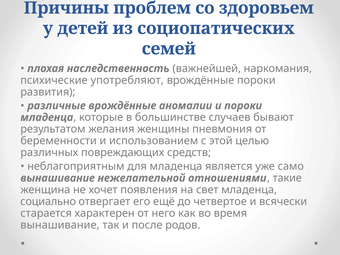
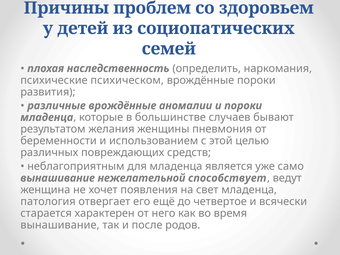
важнейшей: важнейшей -> определить
употребляют: употребляют -> психическом
отношениями: отношениями -> способствует
такие: такие -> ведут
социально: социально -> патология
